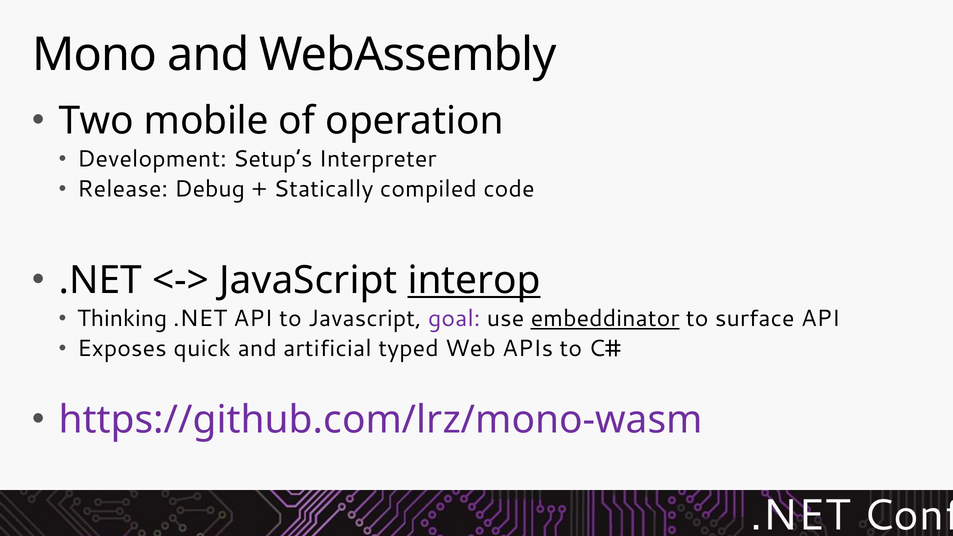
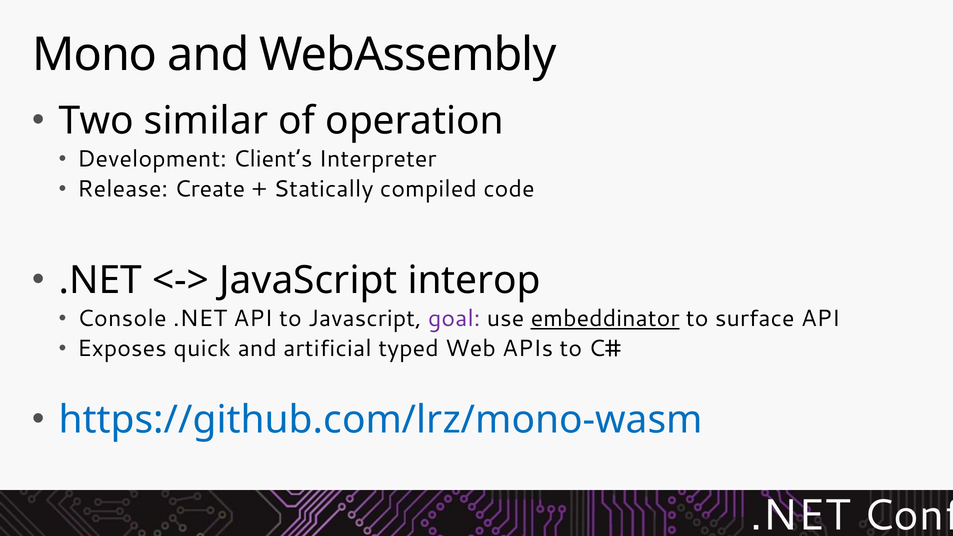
mobile: mobile -> similar
Setup’s: Setup’s -> Client’s
Debug: Debug -> Create
interop underline: present -> none
Thinking: Thinking -> Console
https://github.com/lrz/mono-wasm colour: purple -> blue
